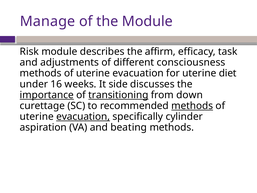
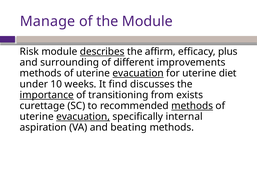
describes underline: none -> present
task: task -> plus
adjustments: adjustments -> surrounding
consciousness: consciousness -> improvements
evacuation at (138, 73) underline: none -> present
16: 16 -> 10
side: side -> find
transitioning underline: present -> none
down: down -> exists
cylinder: cylinder -> internal
